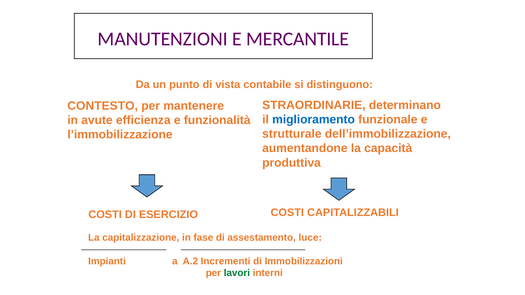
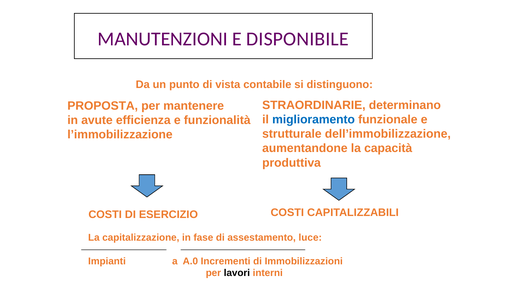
MERCANTILE: MERCANTILE -> DISPONIBILE
CONTESTO: CONTESTO -> PROPOSTA
A.2: A.2 -> A.0
lavori colour: green -> black
